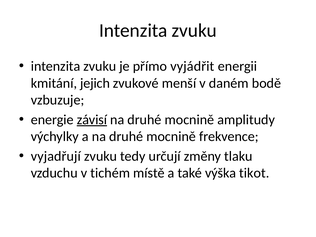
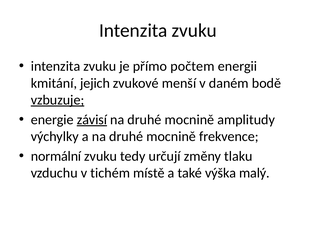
vyjádřit: vyjádřit -> počtem
vzbuzuje underline: none -> present
vyjadřují: vyjadřují -> normální
tikot: tikot -> malý
